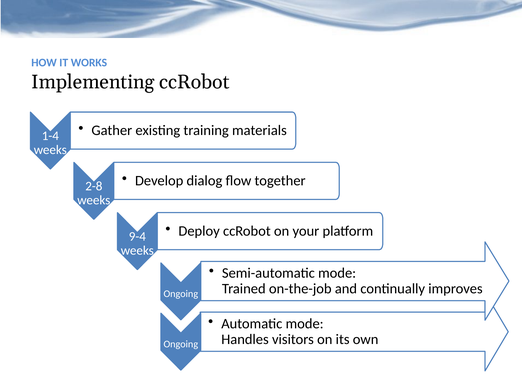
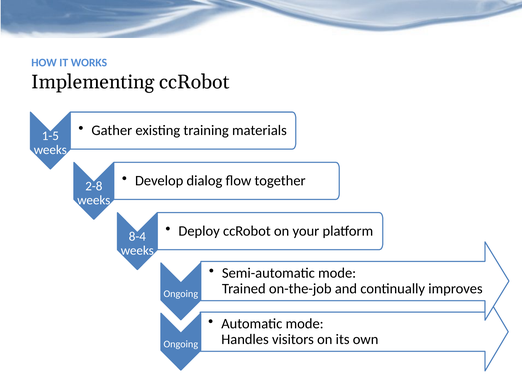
1-4: 1-4 -> 1-5
9-4: 9-4 -> 8-4
